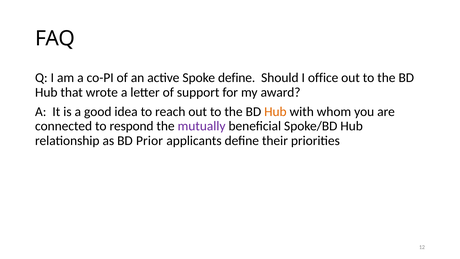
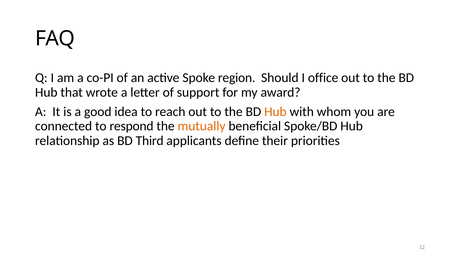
Spoke define: define -> region
mutually colour: purple -> orange
Prior: Prior -> Third
